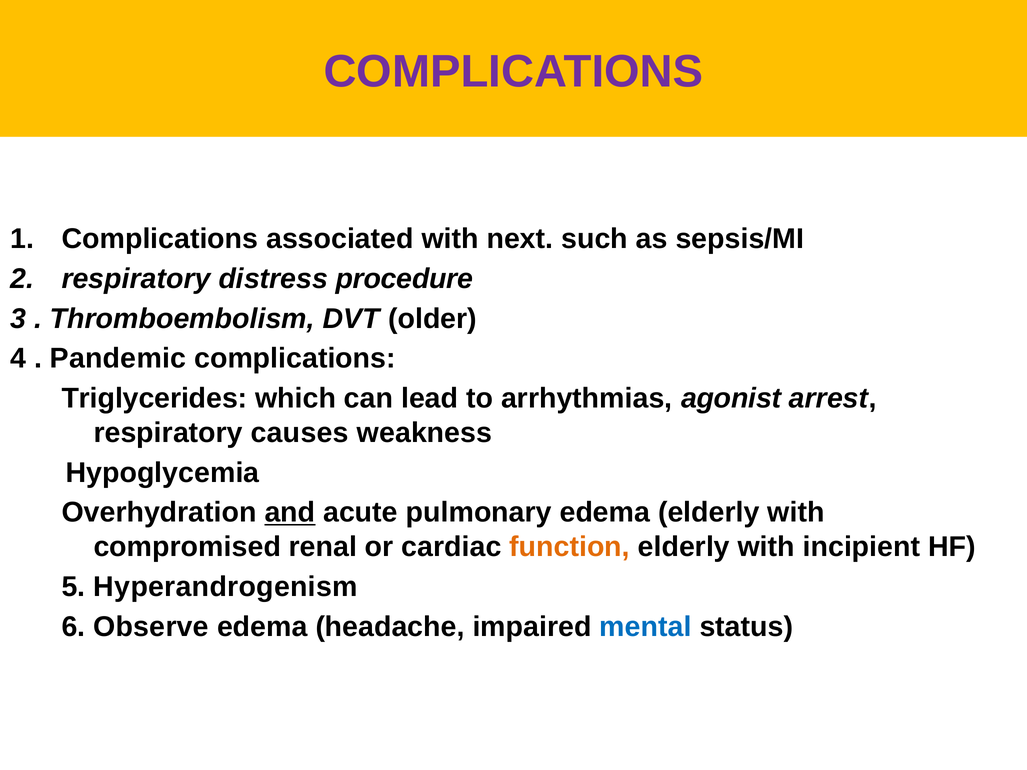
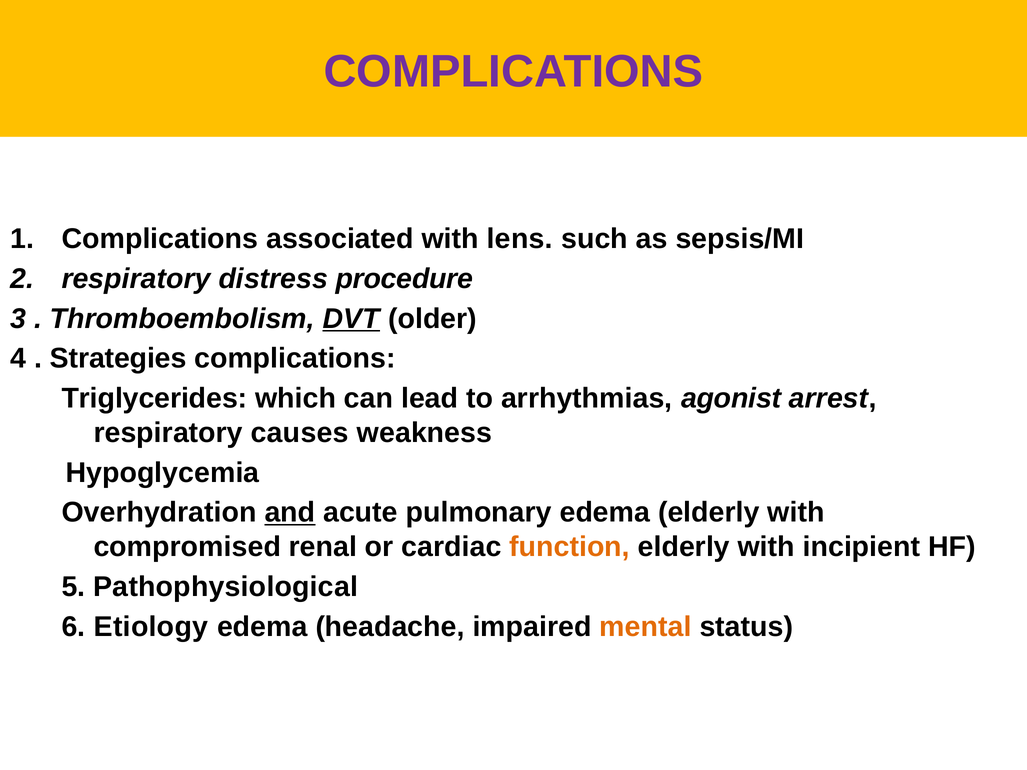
next: next -> lens
DVT underline: none -> present
Pandemic: Pandemic -> Strategies
Hyperandrogenism: Hyperandrogenism -> Pathophysiological
Observe: Observe -> Etiology
mental colour: blue -> orange
